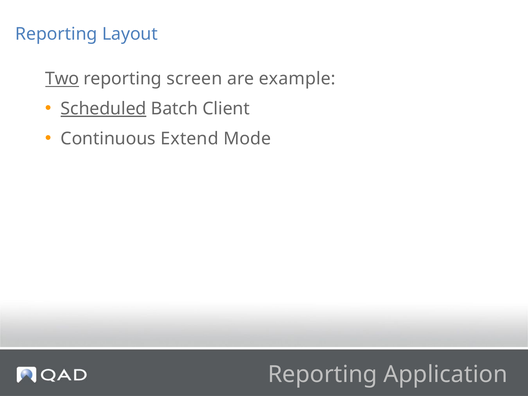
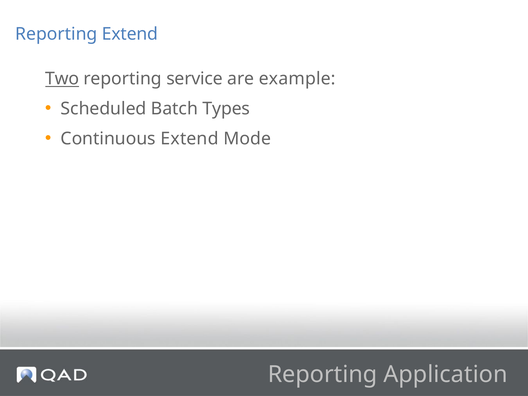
Reporting Layout: Layout -> Extend
screen: screen -> service
Scheduled underline: present -> none
Client: Client -> Types
